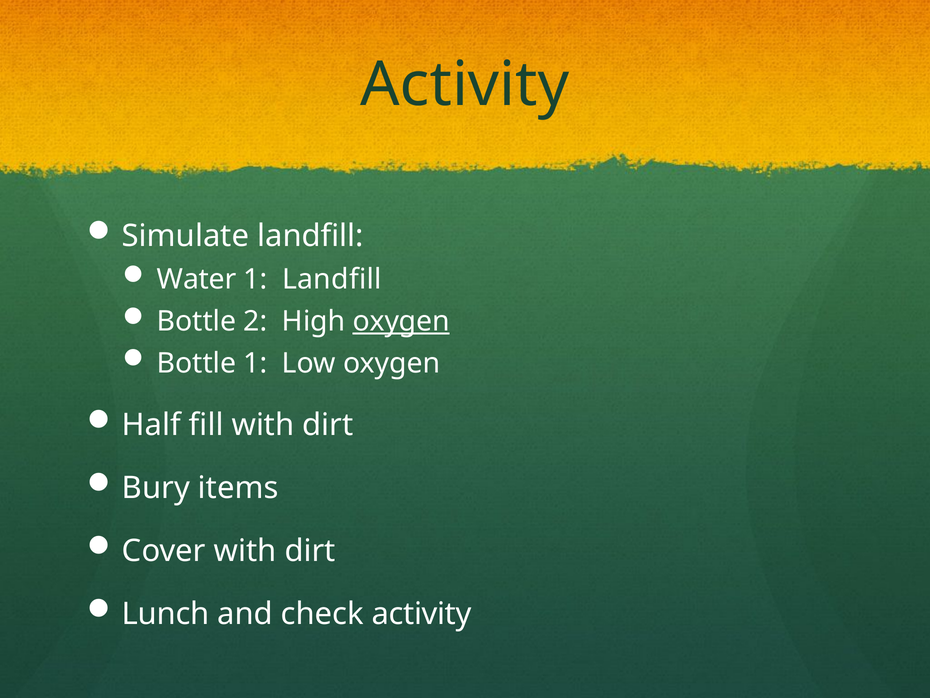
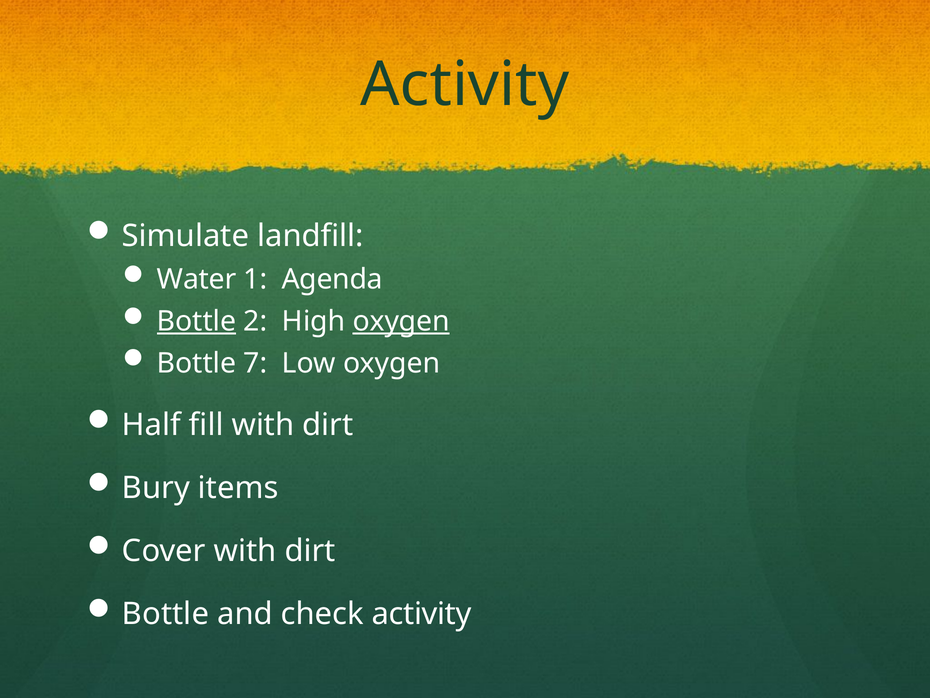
1 Landfill: Landfill -> Agenda
Bottle at (197, 321) underline: none -> present
Bottle 1: 1 -> 7
Lunch at (166, 614): Lunch -> Bottle
